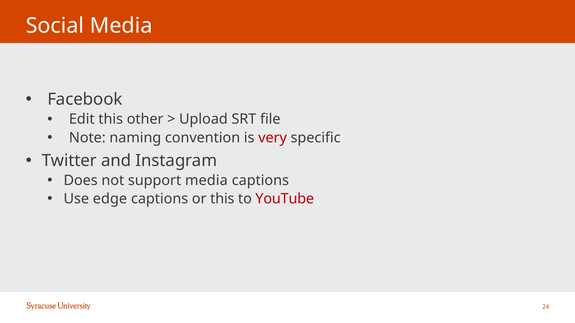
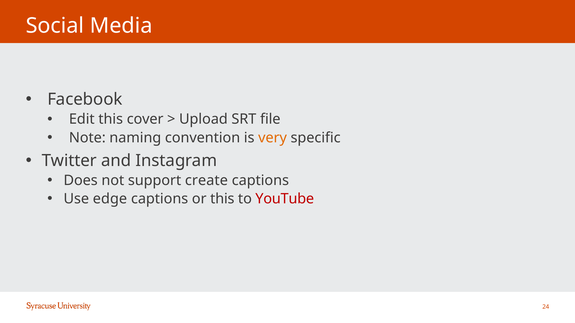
other: other -> cover
very colour: red -> orange
support media: media -> create
